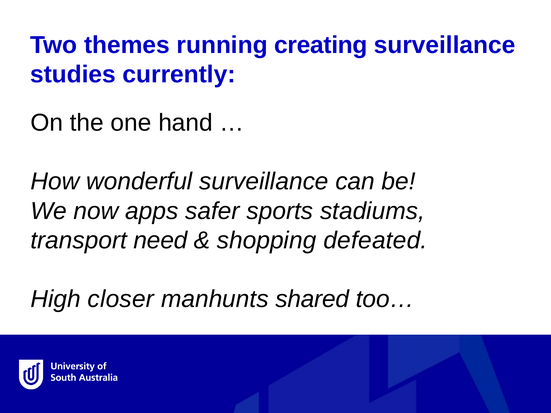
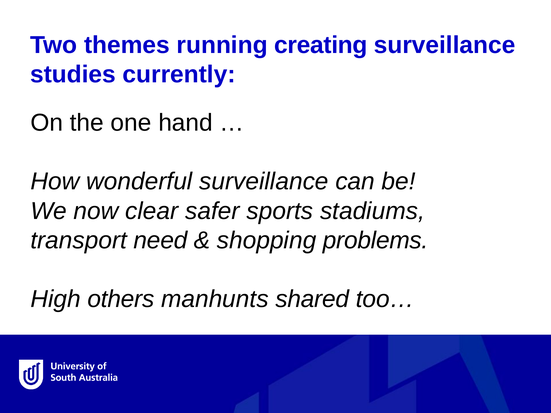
apps: apps -> clear
defeated: defeated -> problems
closer: closer -> others
